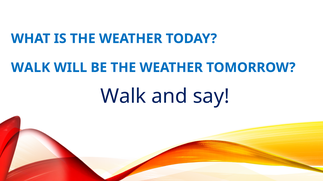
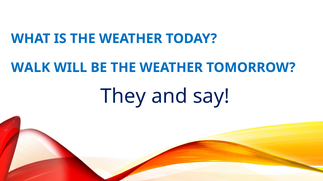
Walk at (123, 97): Walk -> They
